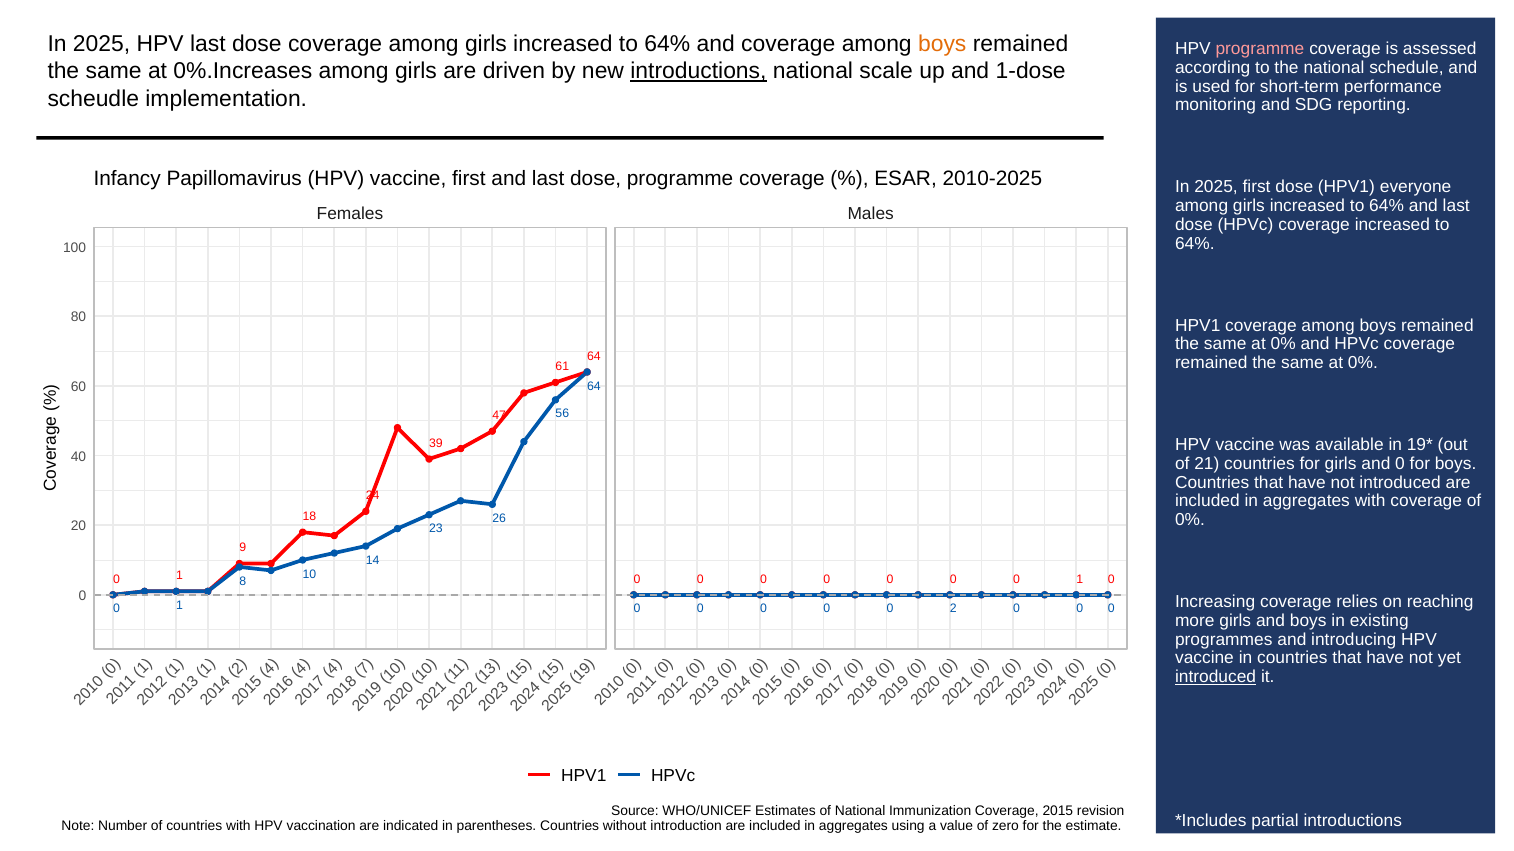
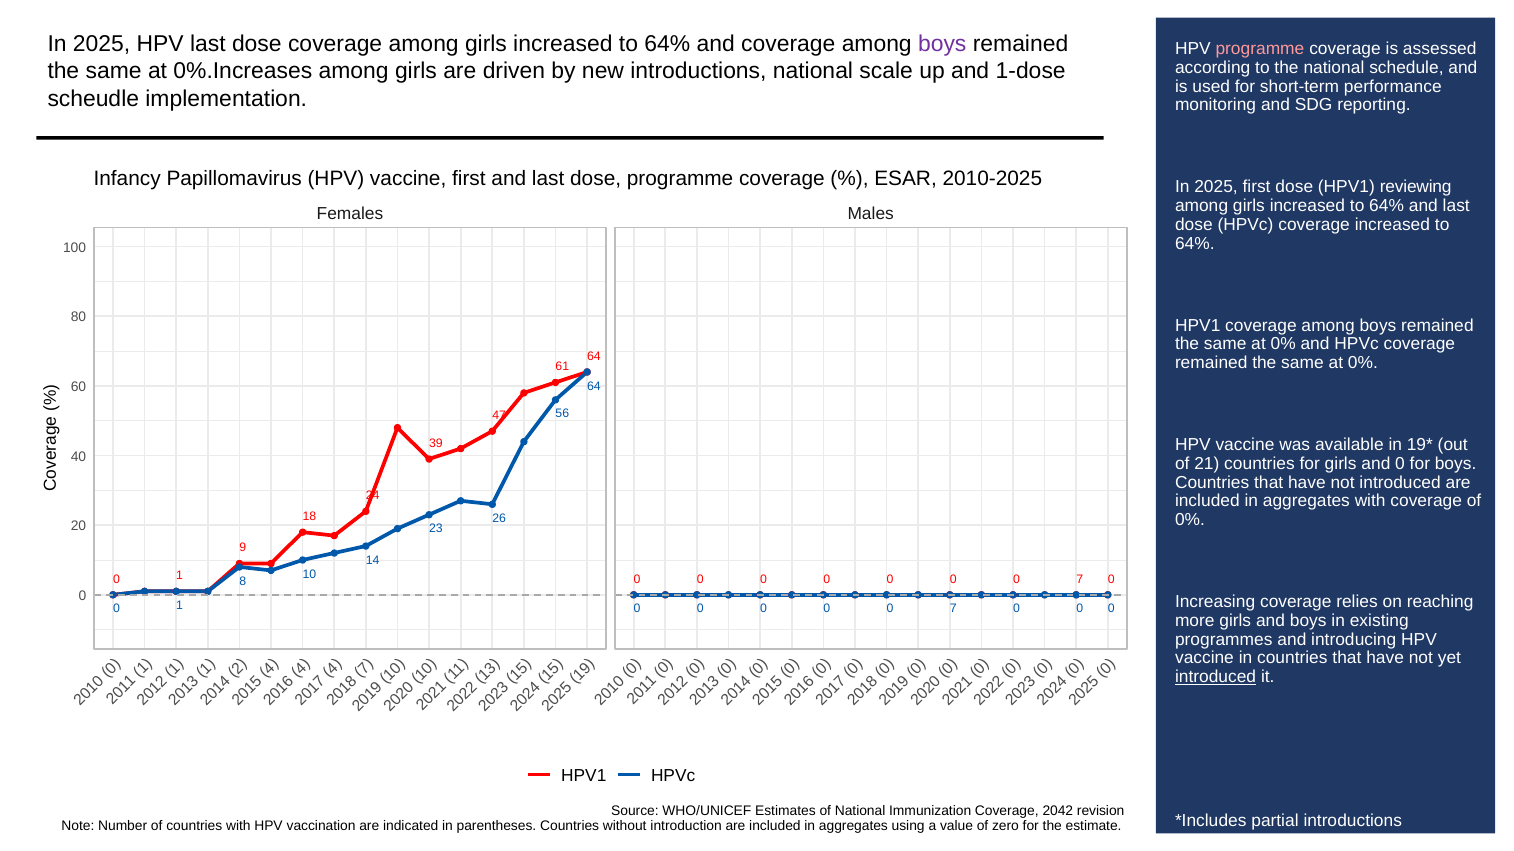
boys at (942, 44) colour: orange -> purple
introductions at (698, 71) underline: present -> none
everyone: everyone -> reviewing
1 at (1080, 579): 1 -> 7
2 at (953, 609): 2 -> 7
2015: 2015 -> 2042
